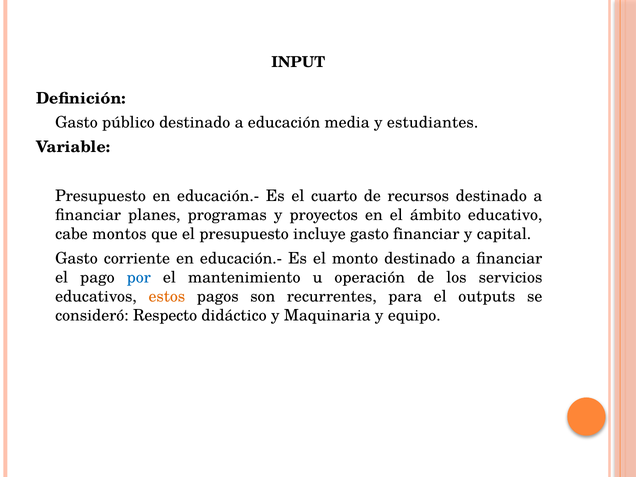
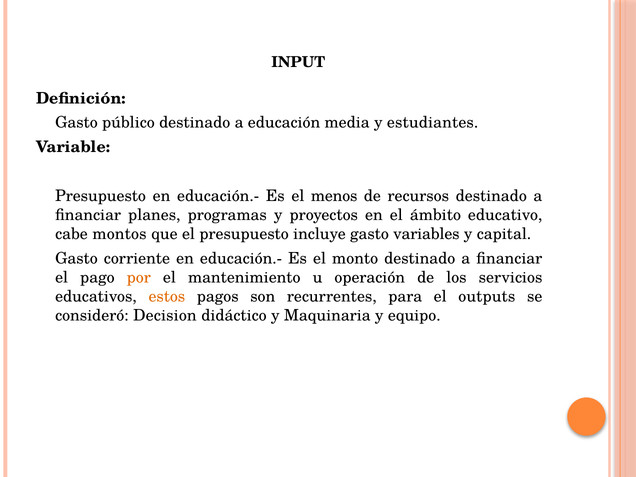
cuarto: cuarto -> menos
gasto financiar: financiar -> variables
por colour: blue -> orange
Respecto: Respecto -> Decision
